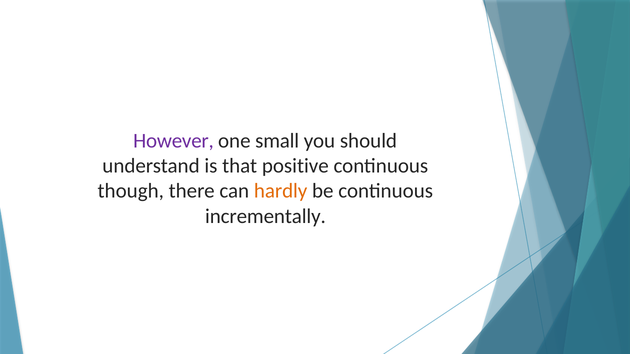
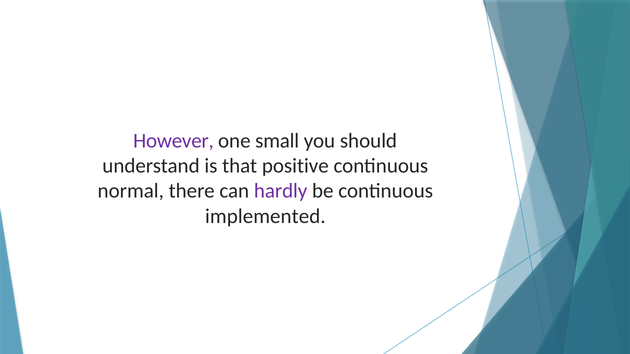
though: though -> normal
hardly colour: orange -> purple
incrementally: incrementally -> implemented
